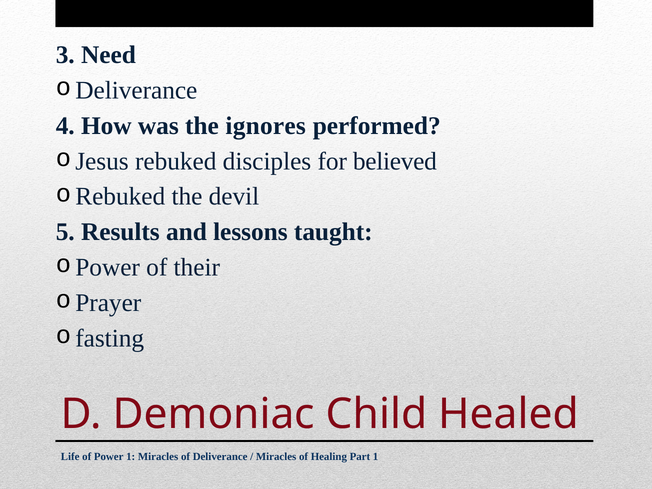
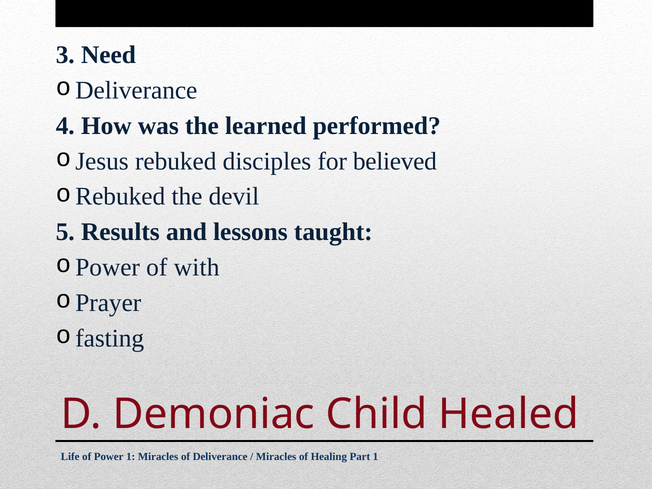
ignores: ignores -> learned
their: their -> with
